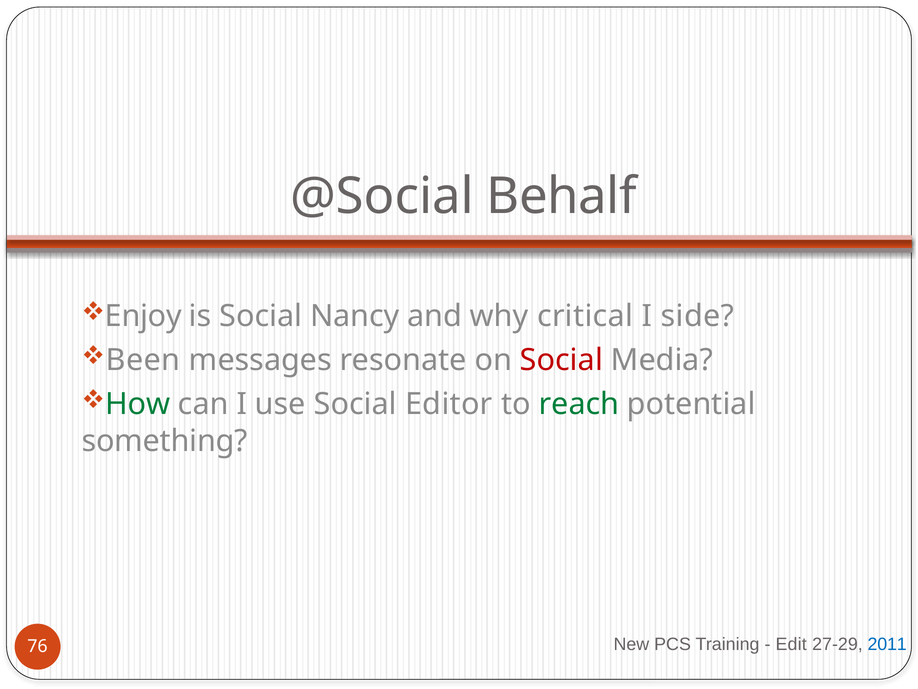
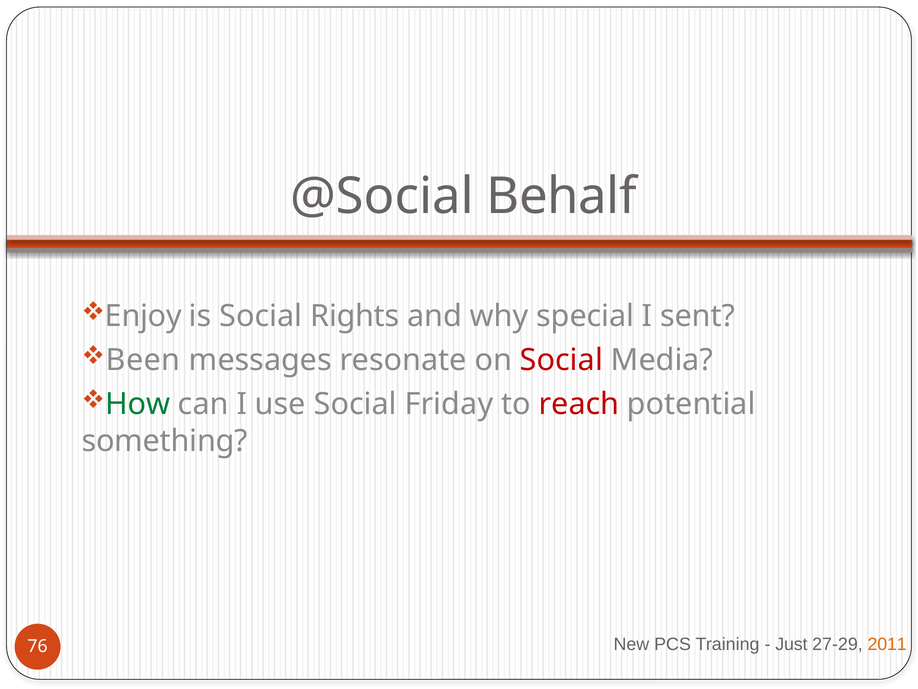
Nancy: Nancy -> Rights
critical: critical -> special
side: side -> sent
Editor: Editor -> Friday
reach colour: green -> red
Edit: Edit -> Just
2011 colour: blue -> orange
